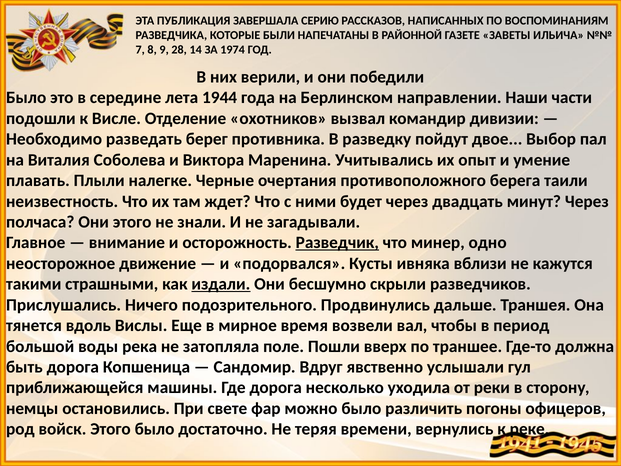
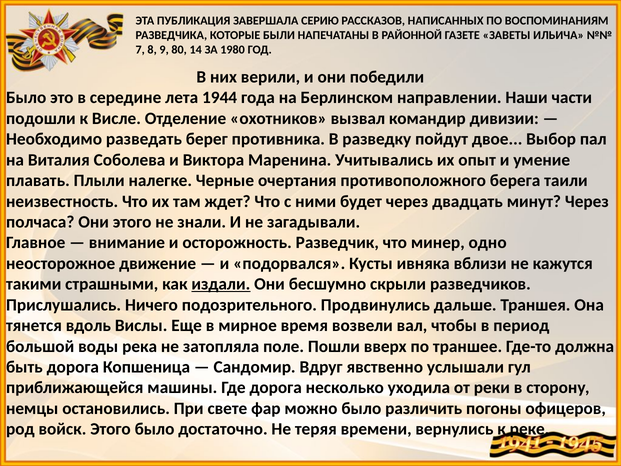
28: 28 -> 80
1974: 1974 -> 1980
Разведчик underline: present -> none
